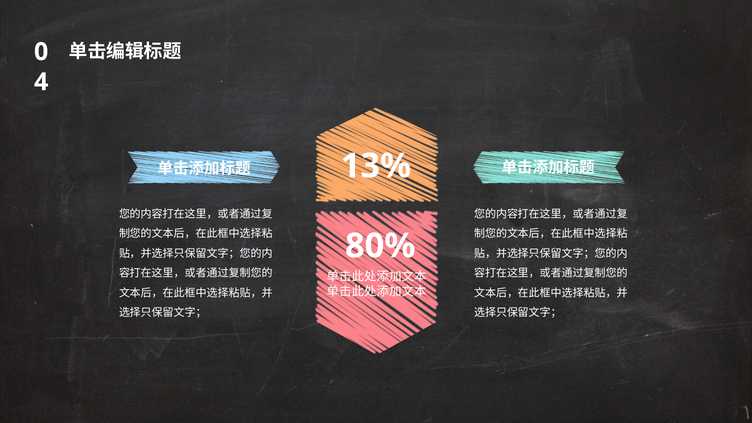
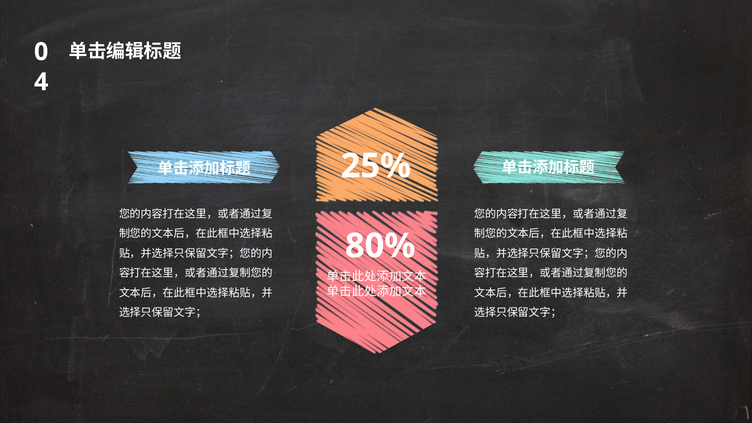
13%: 13% -> 25%
